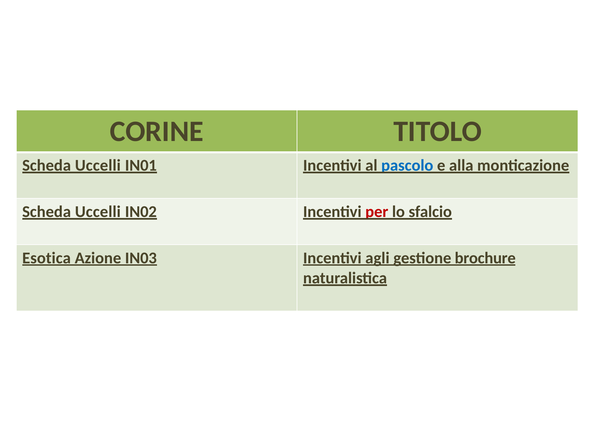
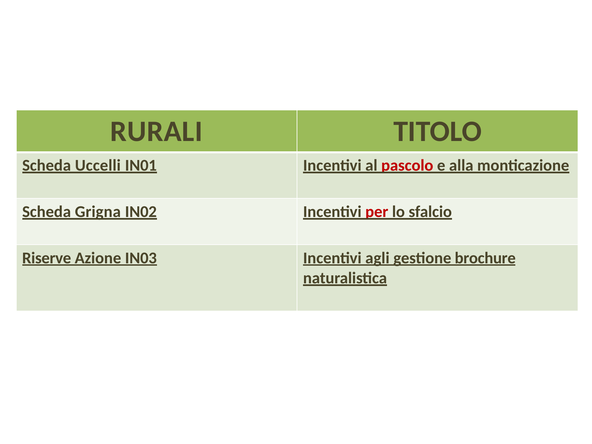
CORINE: CORINE -> RURALI
pascolo colour: blue -> red
Uccelli at (98, 212): Uccelli -> Grigna
Esotica: Esotica -> Riserve
